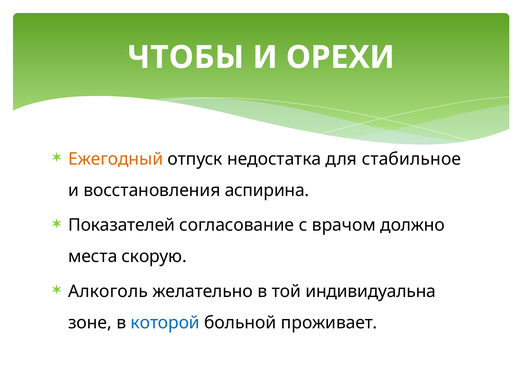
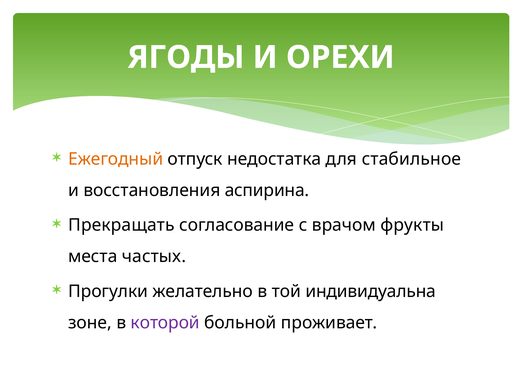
ЧТОБЫ: ЧТОБЫ -> ЯГОДЫ
Показателей: Показателей -> Прекращать
должно: должно -> фрукты
скорую: скорую -> частых
Алкоголь: Алкоголь -> Прогулки
которой colour: blue -> purple
